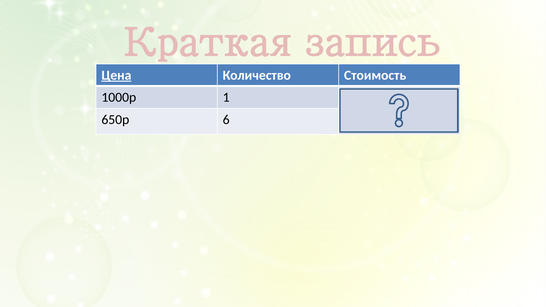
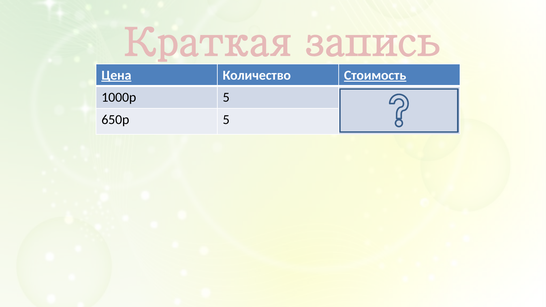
Стоимость underline: none -> present
1000р 1: 1 -> 5
650р 6: 6 -> 5
